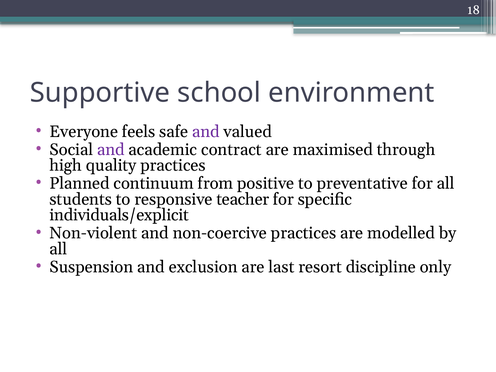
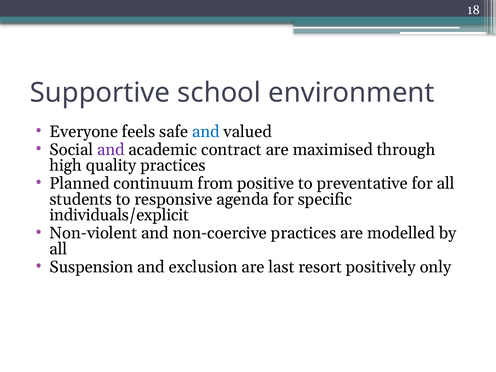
and at (206, 132) colour: purple -> blue
teacher: teacher -> agenda
discipline: discipline -> positively
